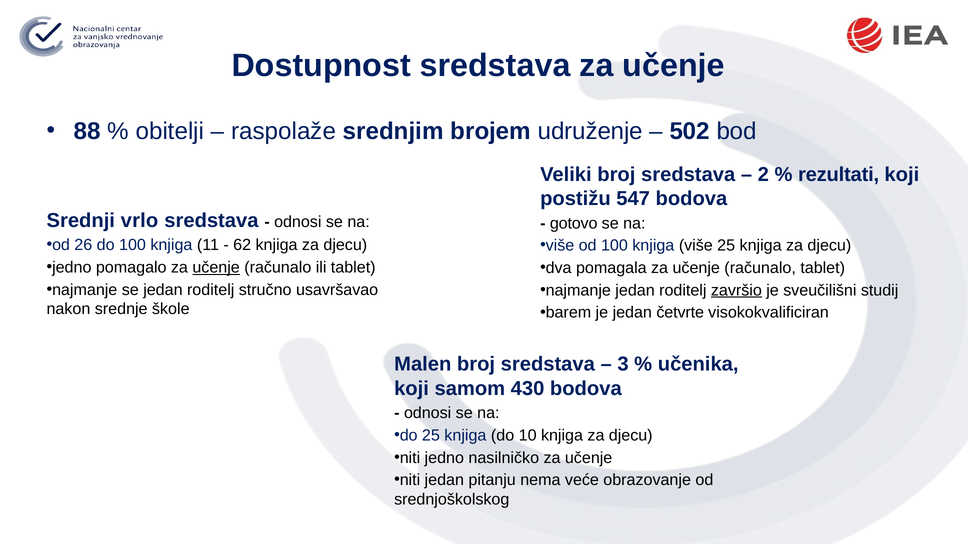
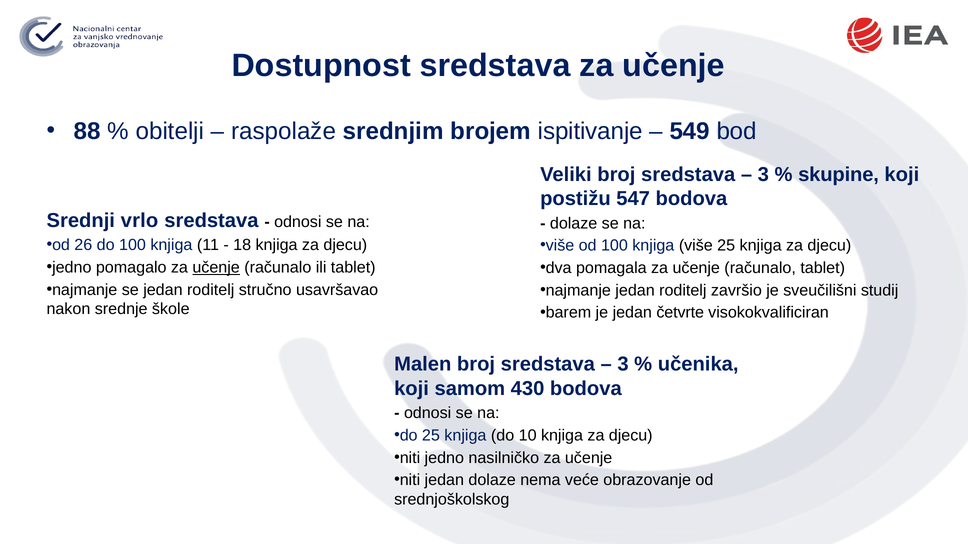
udruženje: udruženje -> ispitivanje
502: 502 -> 549
2 at (763, 175): 2 -> 3
rezultati: rezultati -> skupine
gotovo at (574, 223): gotovo -> dolaze
62: 62 -> 18
završio underline: present -> none
jedan pitanju: pitanju -> dolaze
